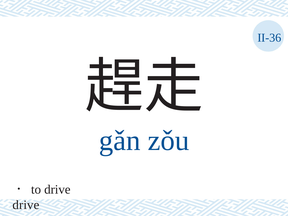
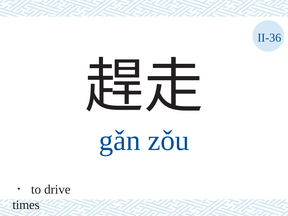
drive at (26, 205): drive -> times
